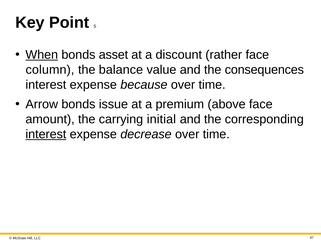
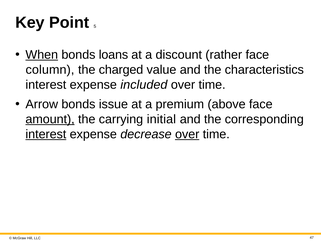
asset: asset -> loans
balance: balance -> charged
consequences: consequences -> characteristics
because: because -> included
amount underline: none -> present
over at (187, 134) underline: none -> present
